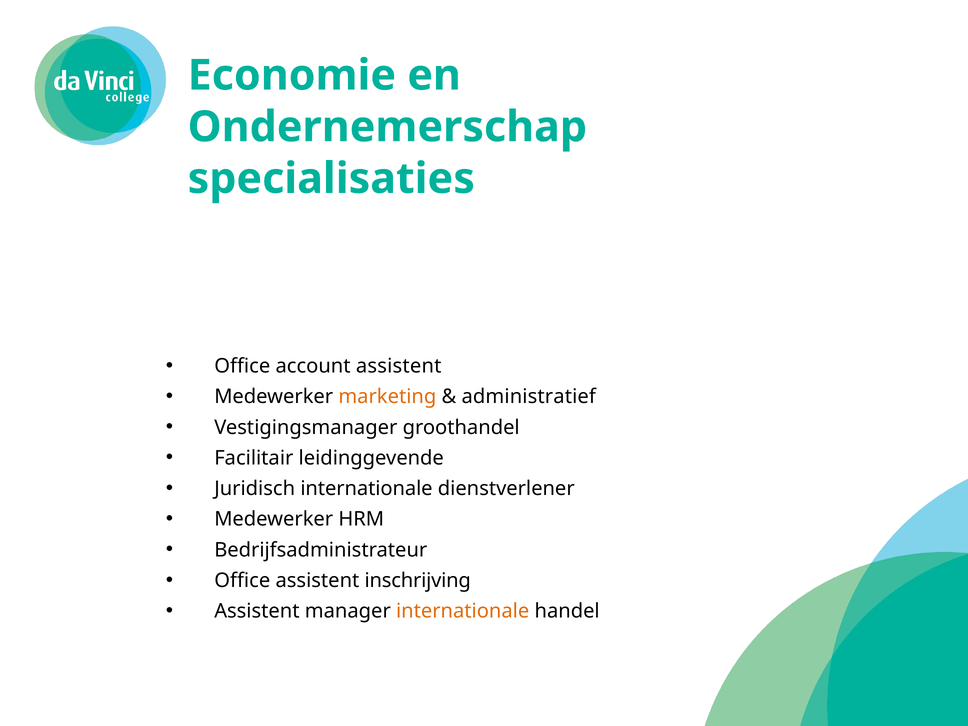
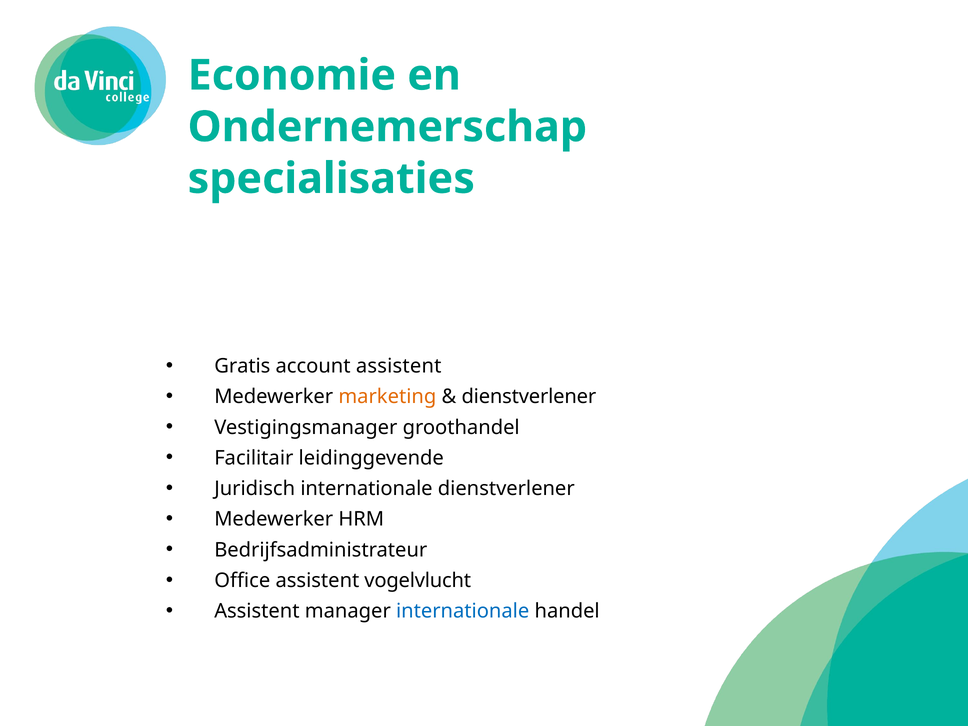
Office at (242, 366): Office -> Gratis
administratief at (529, 397): administratief -> dienstverlener
inschrijving: inschrijving -> vogelvlucht
internationale at (463, 611) colour: orange -> blue
